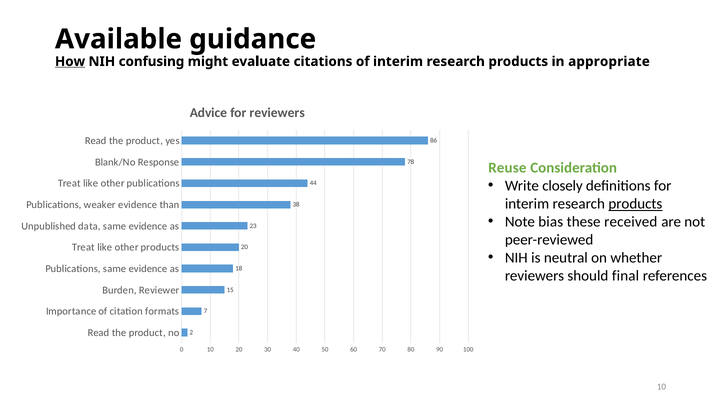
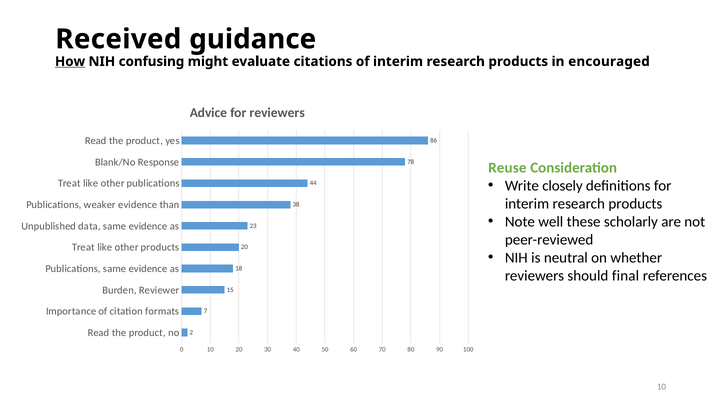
Available: Available -> Received
appropriate: appropriate -> encouraged
products at (635, 204) underline: present -> none
bias: bias -> well
received: received -> scholarly
